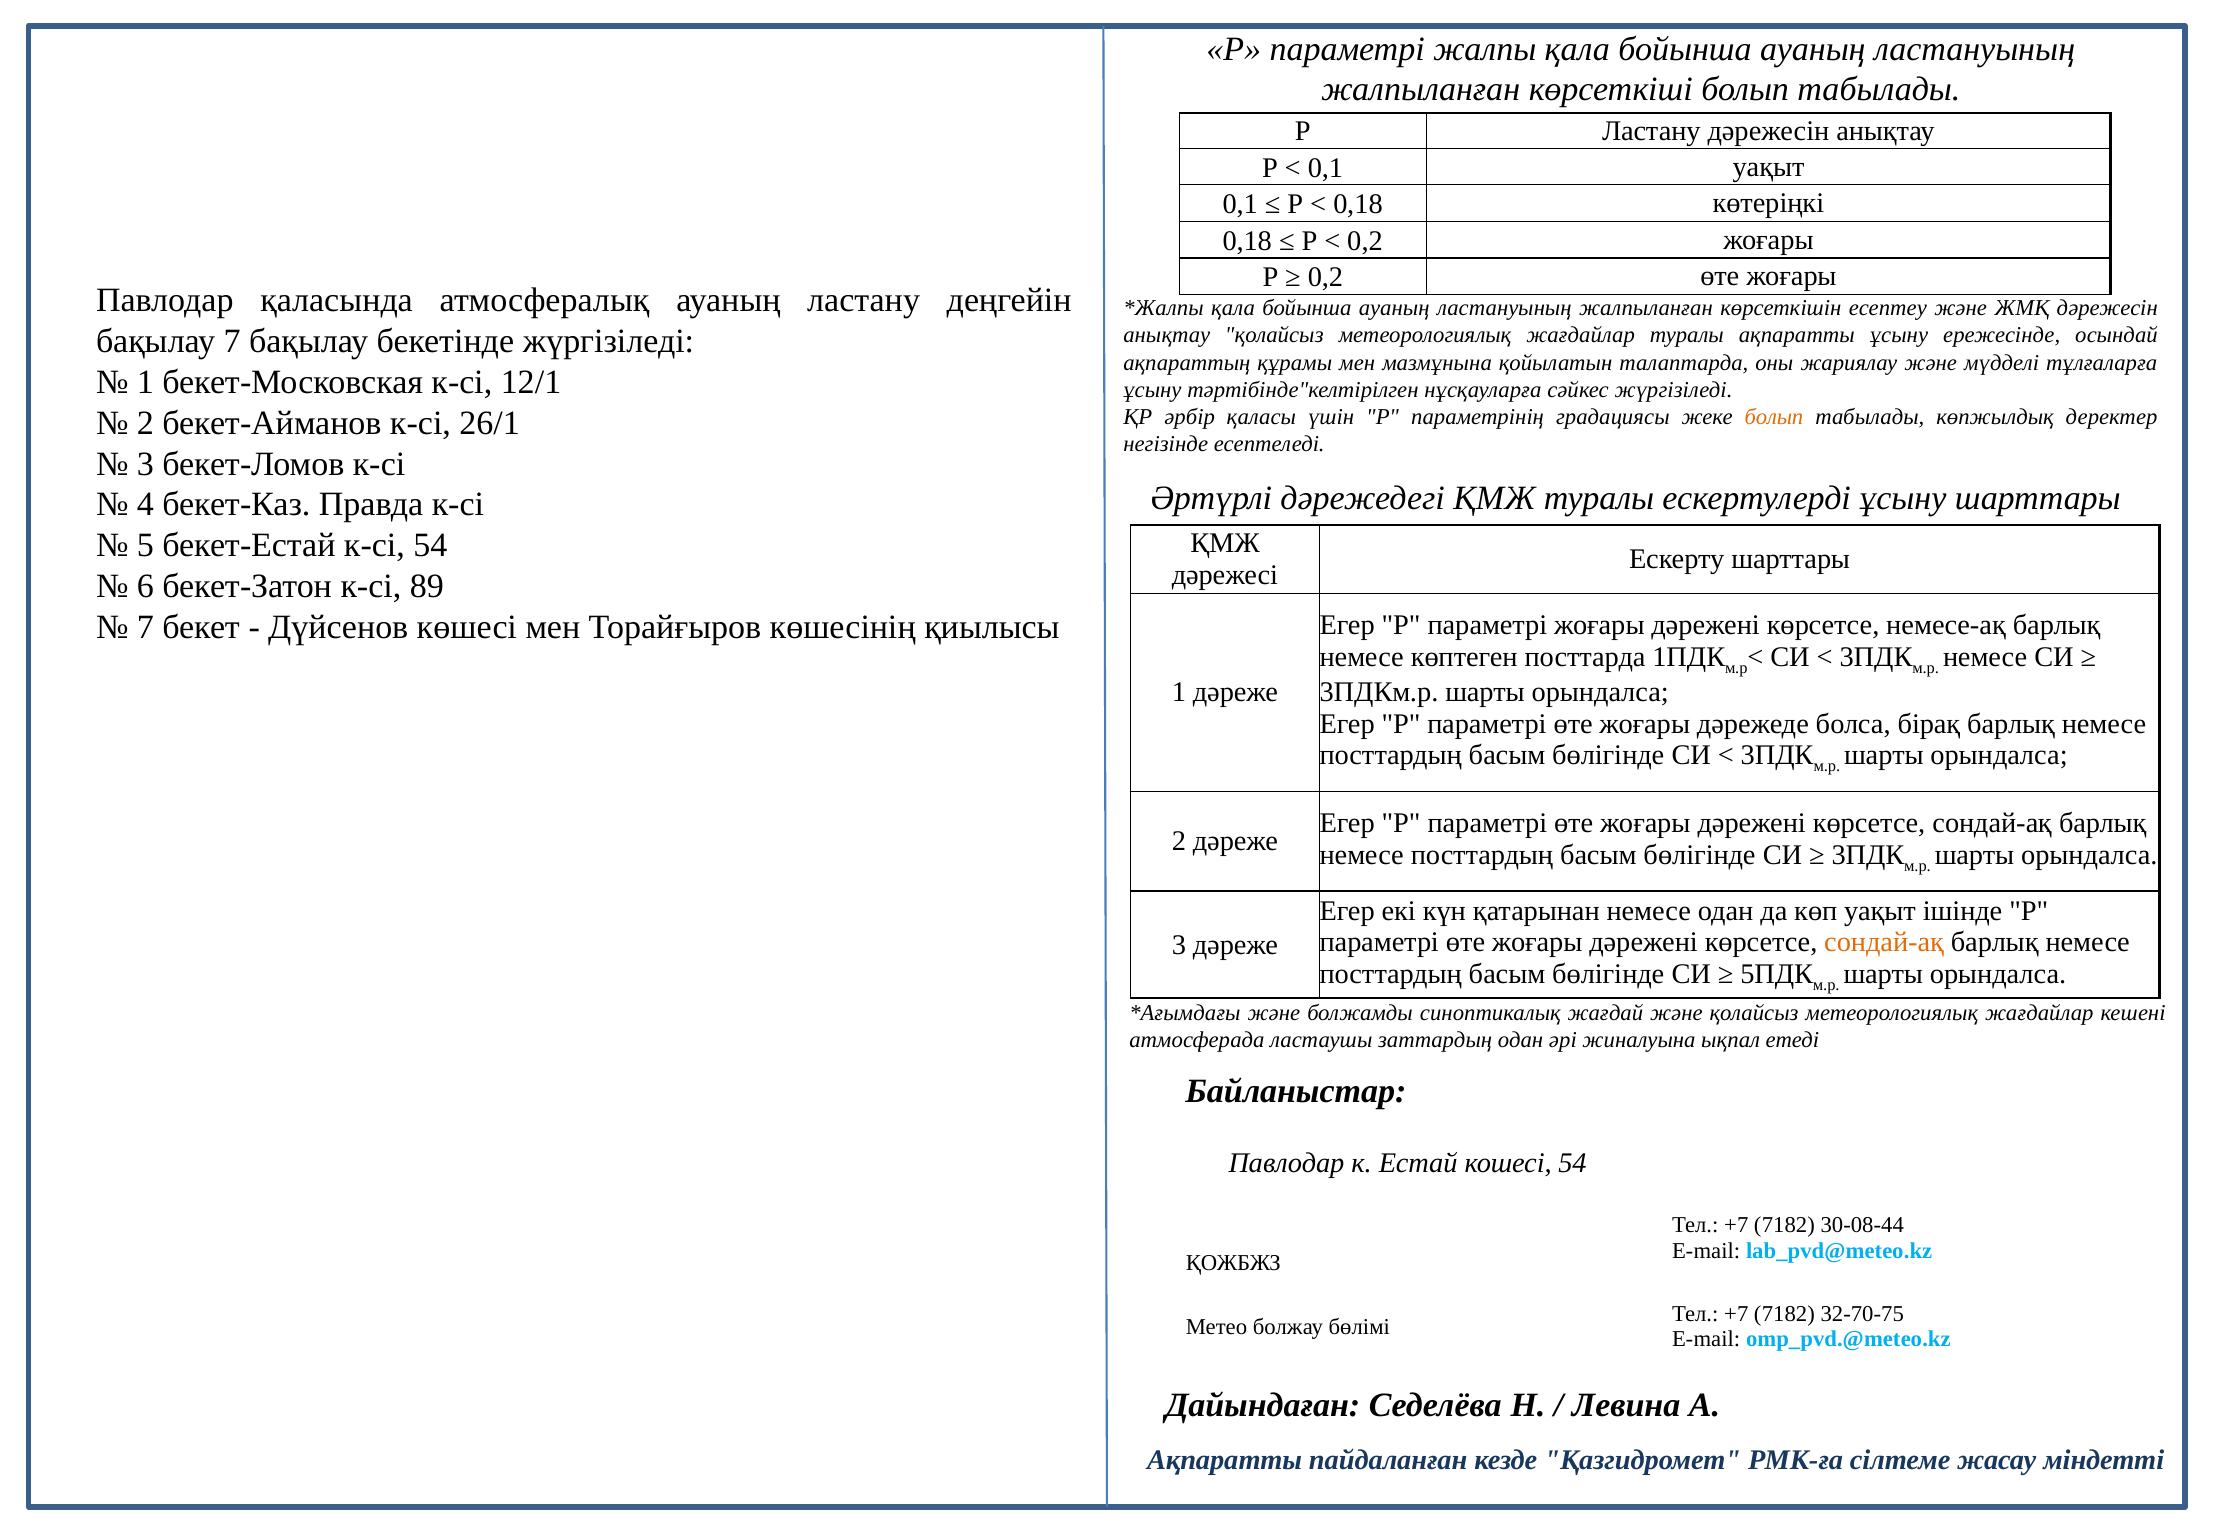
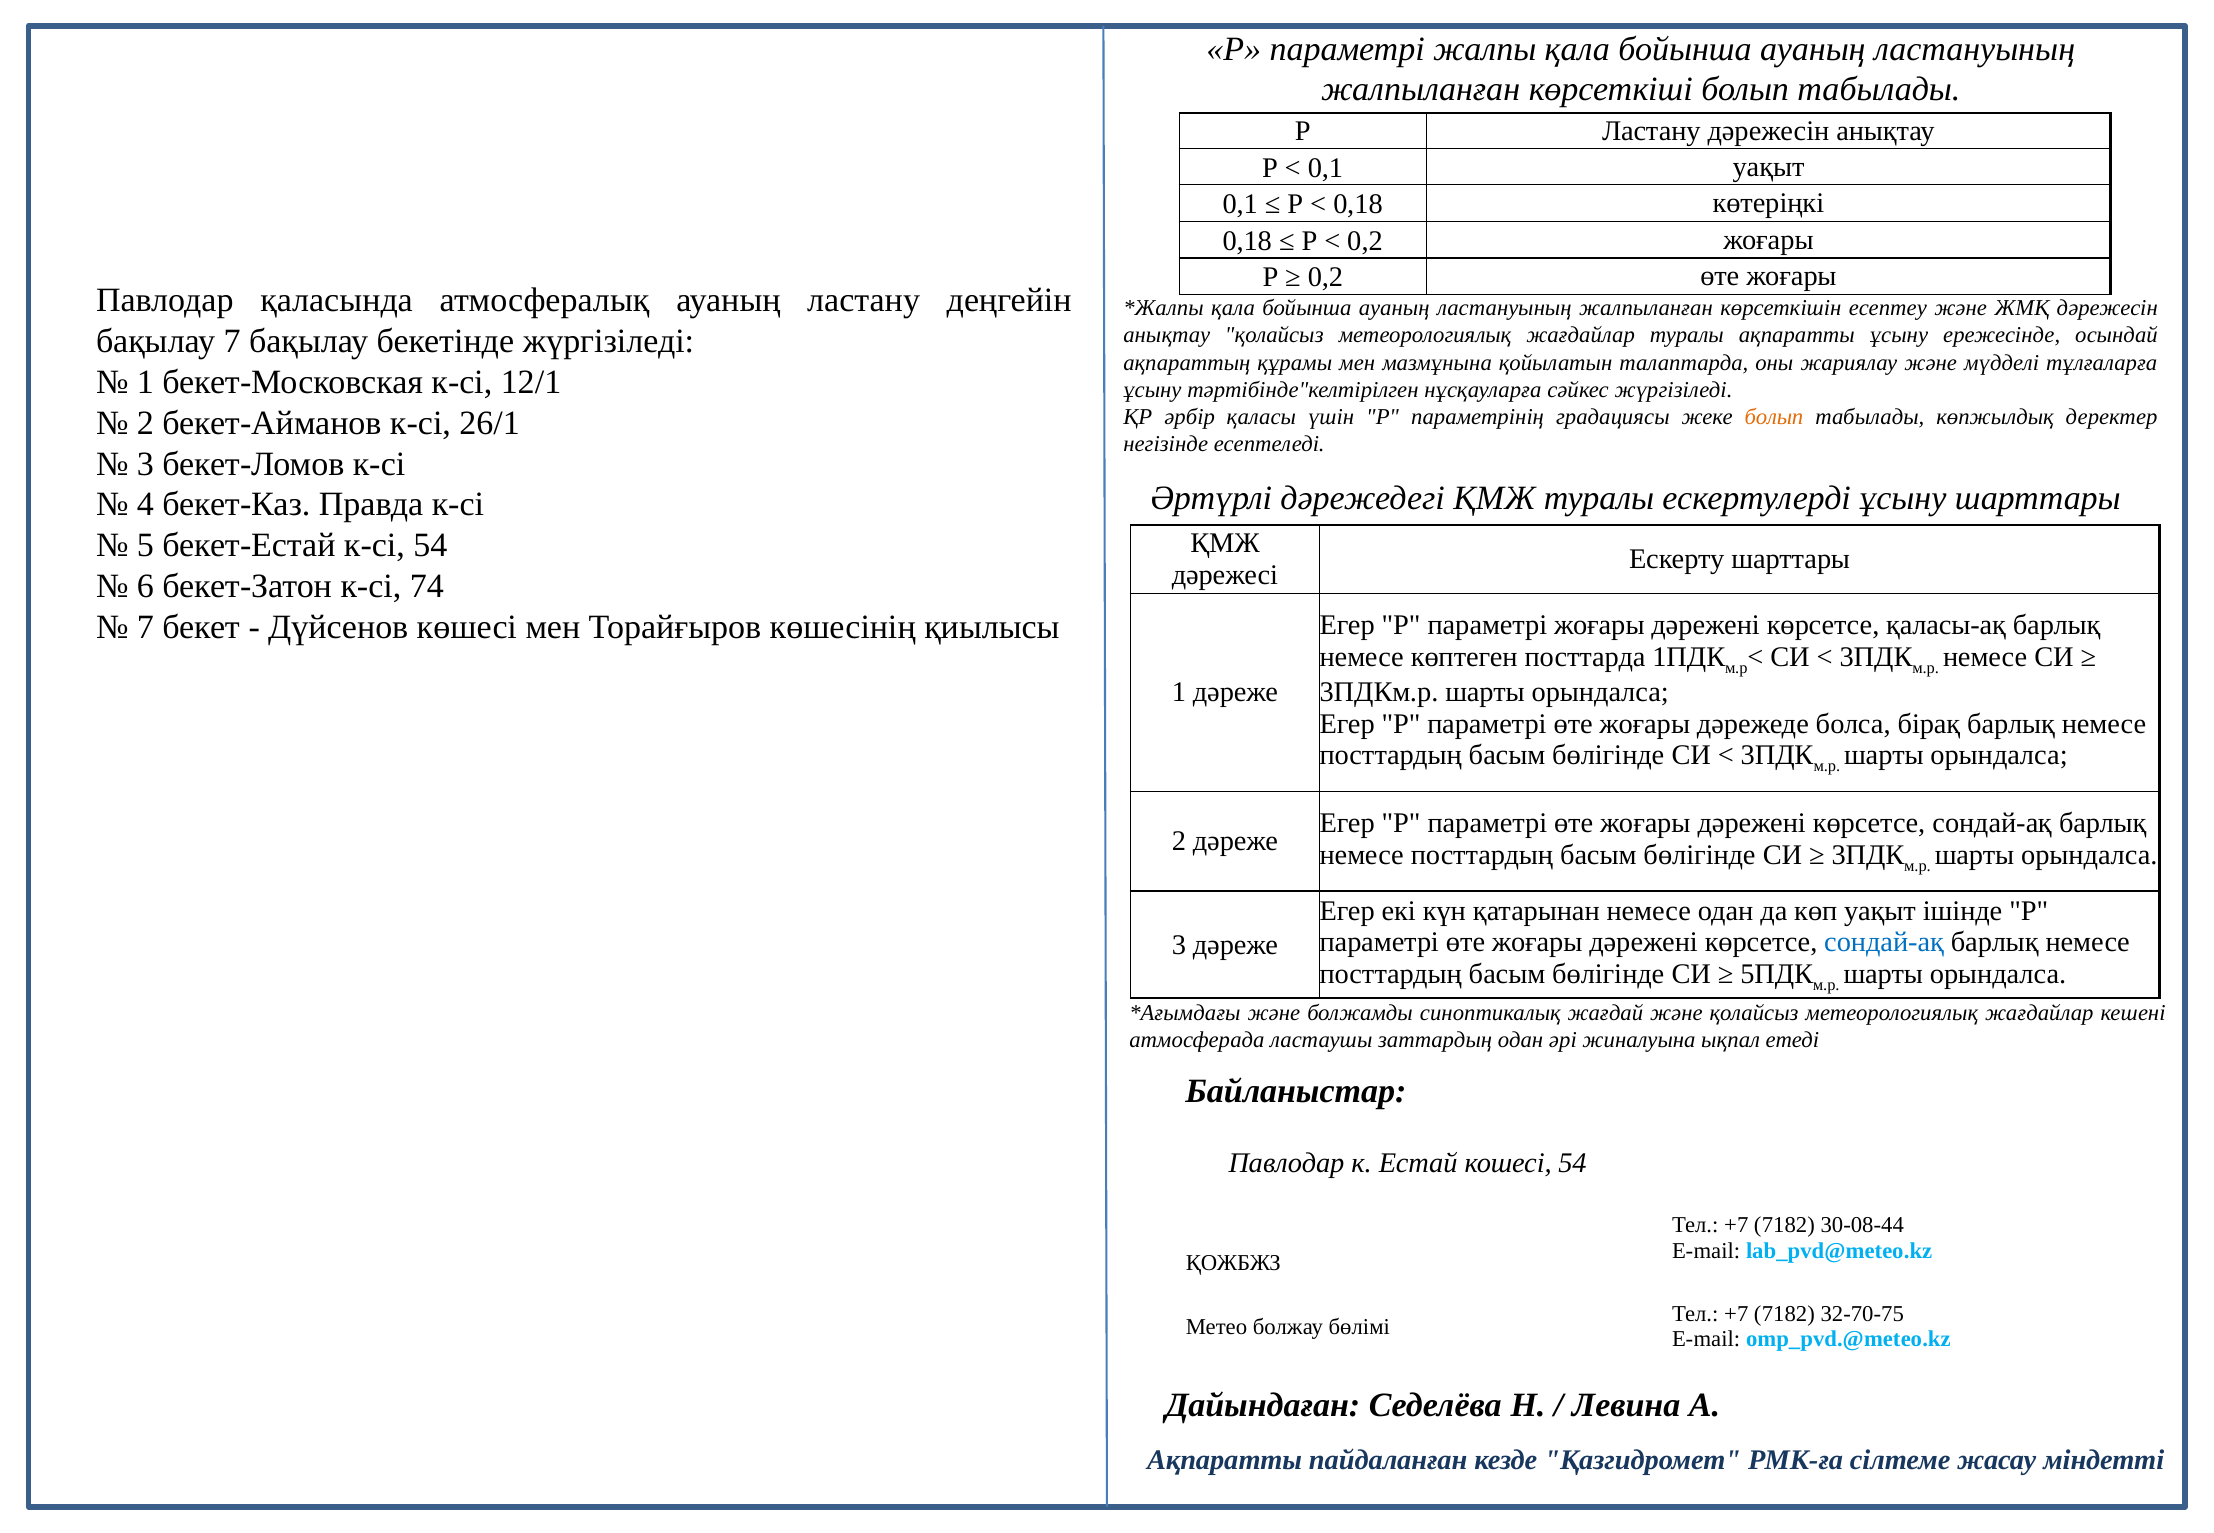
89: 89 -> 74
немесе-ақ: немесе-ақ -> қаласы-ақ
сондай-ақ at (1884, 942) colour: orange -> blue
